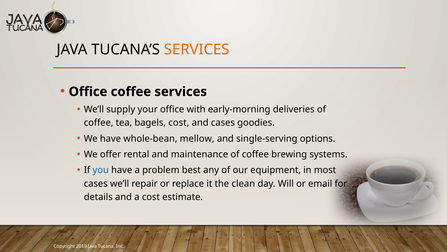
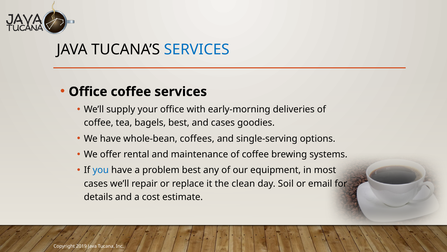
SERVICES at (197, 50) colour: orange -> blue
bagels cost: cost -> best
mellow: mellow -> coffees
Will: Will -> Soil
